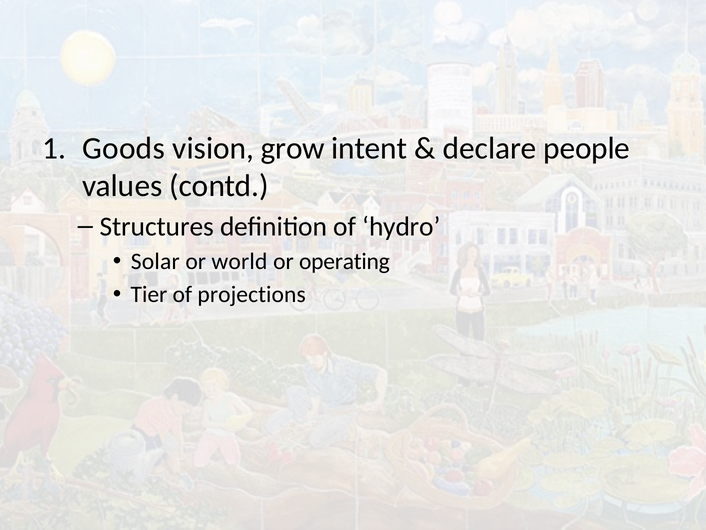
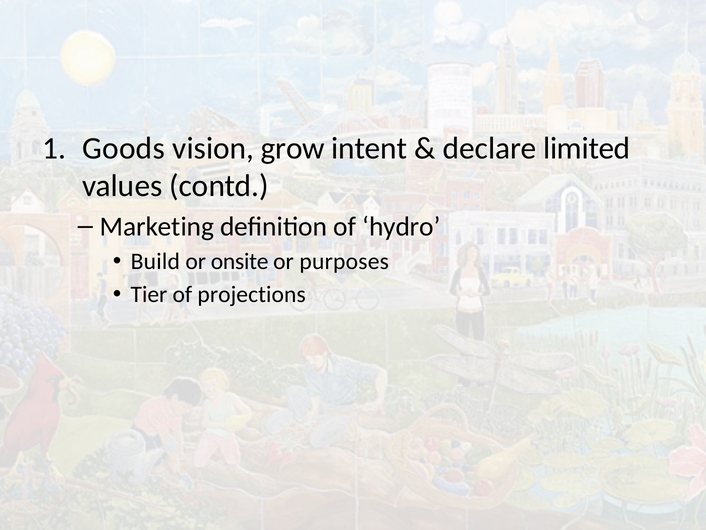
people: people -> limited
Structures: Structures -> Marketing
Solar: Solar -> Build
world: world -> onsite
operating: operating -> purposes
